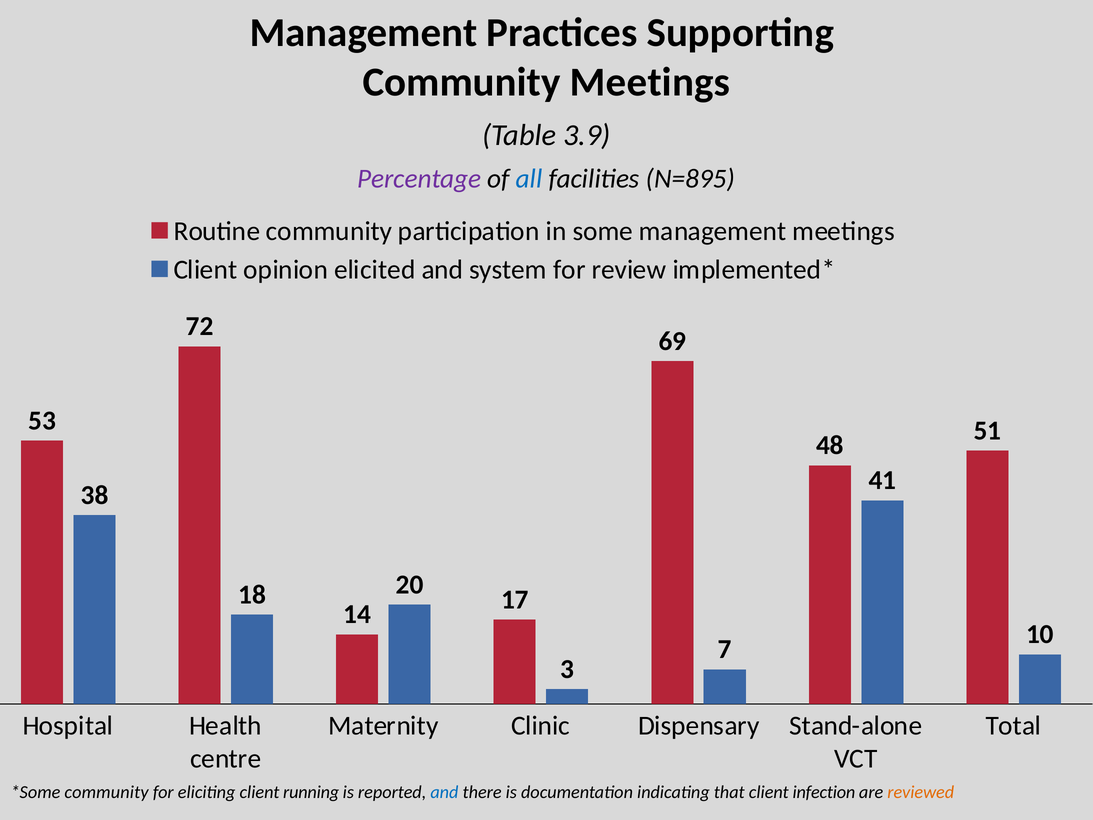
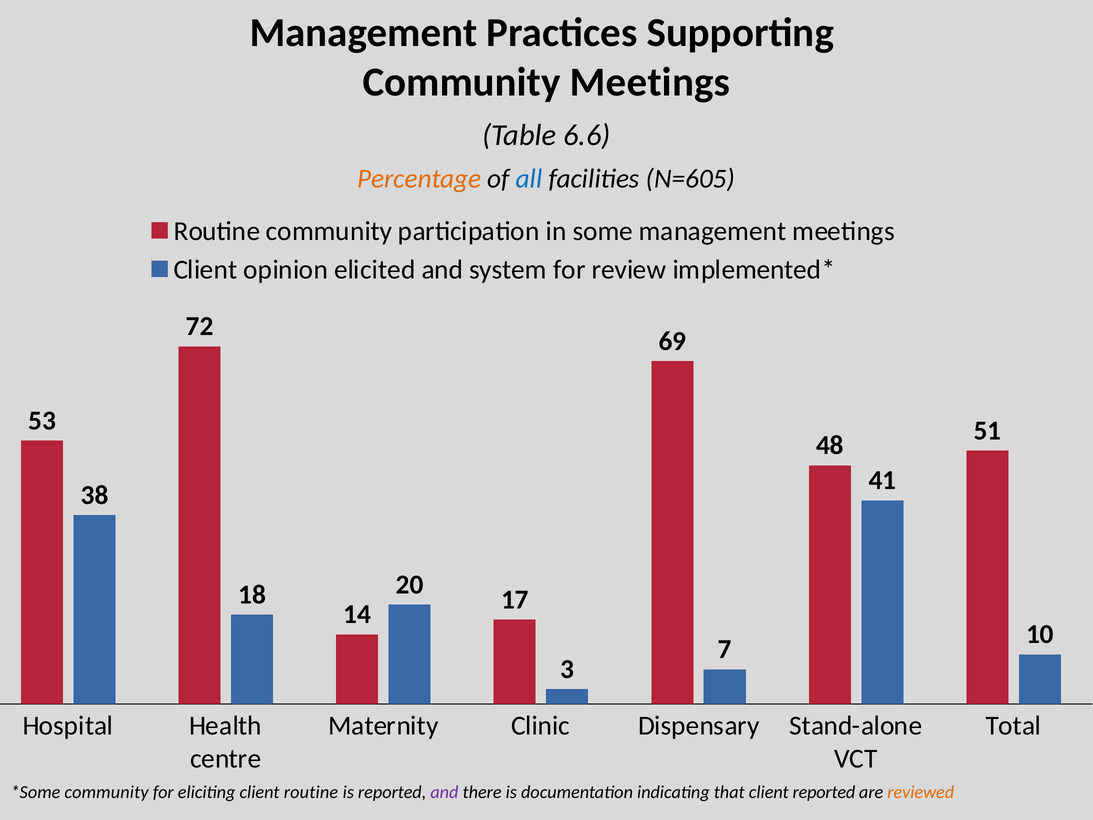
3.9: 3.9 -> 6.6
Percentage colour: purple -> orange
N=895: N=895 -> N=605
client running: running -> routine
and at (444, 792) colour: blue -> purple
client infection: infection -> reported
